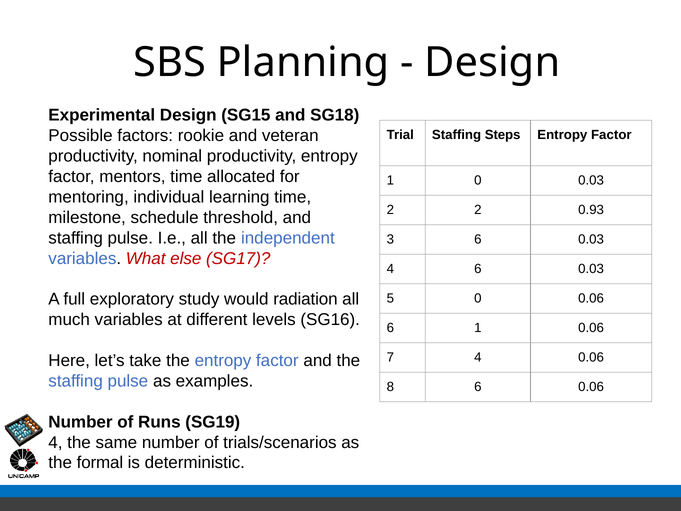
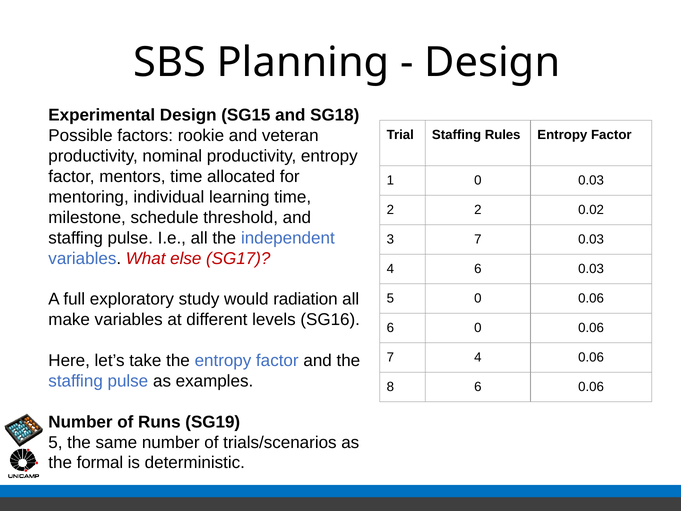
Steps: Steps -> Rules
0.93: 0.93 -> 0.02
3 6: 6 -> 7
much: much -> make
6 1: 1 -> 0
4 at (55, 442): 4 -> 5
